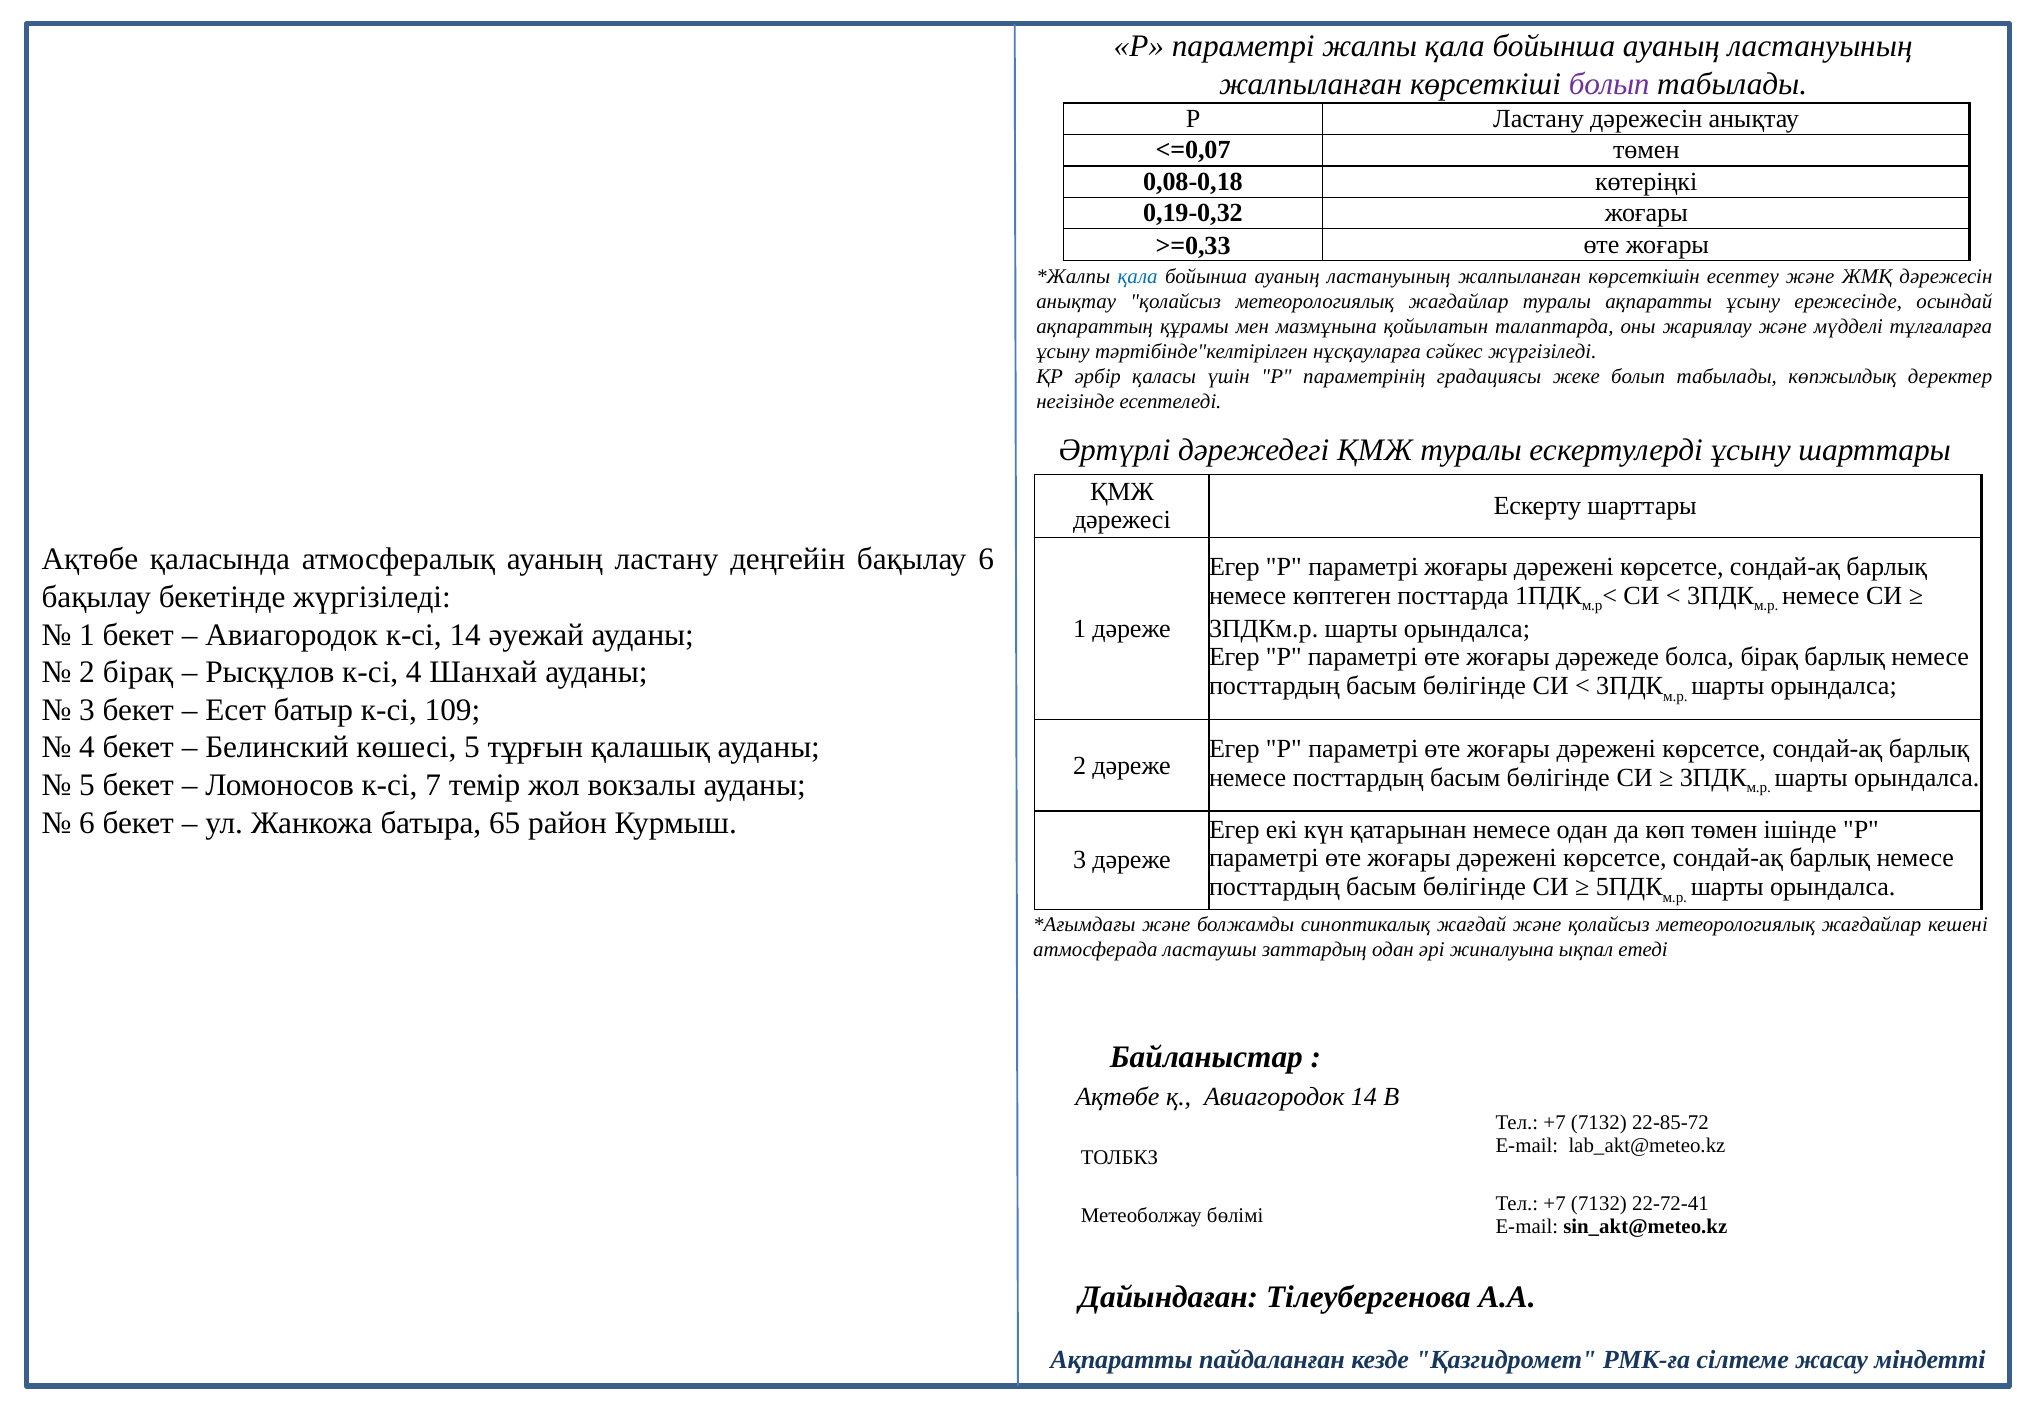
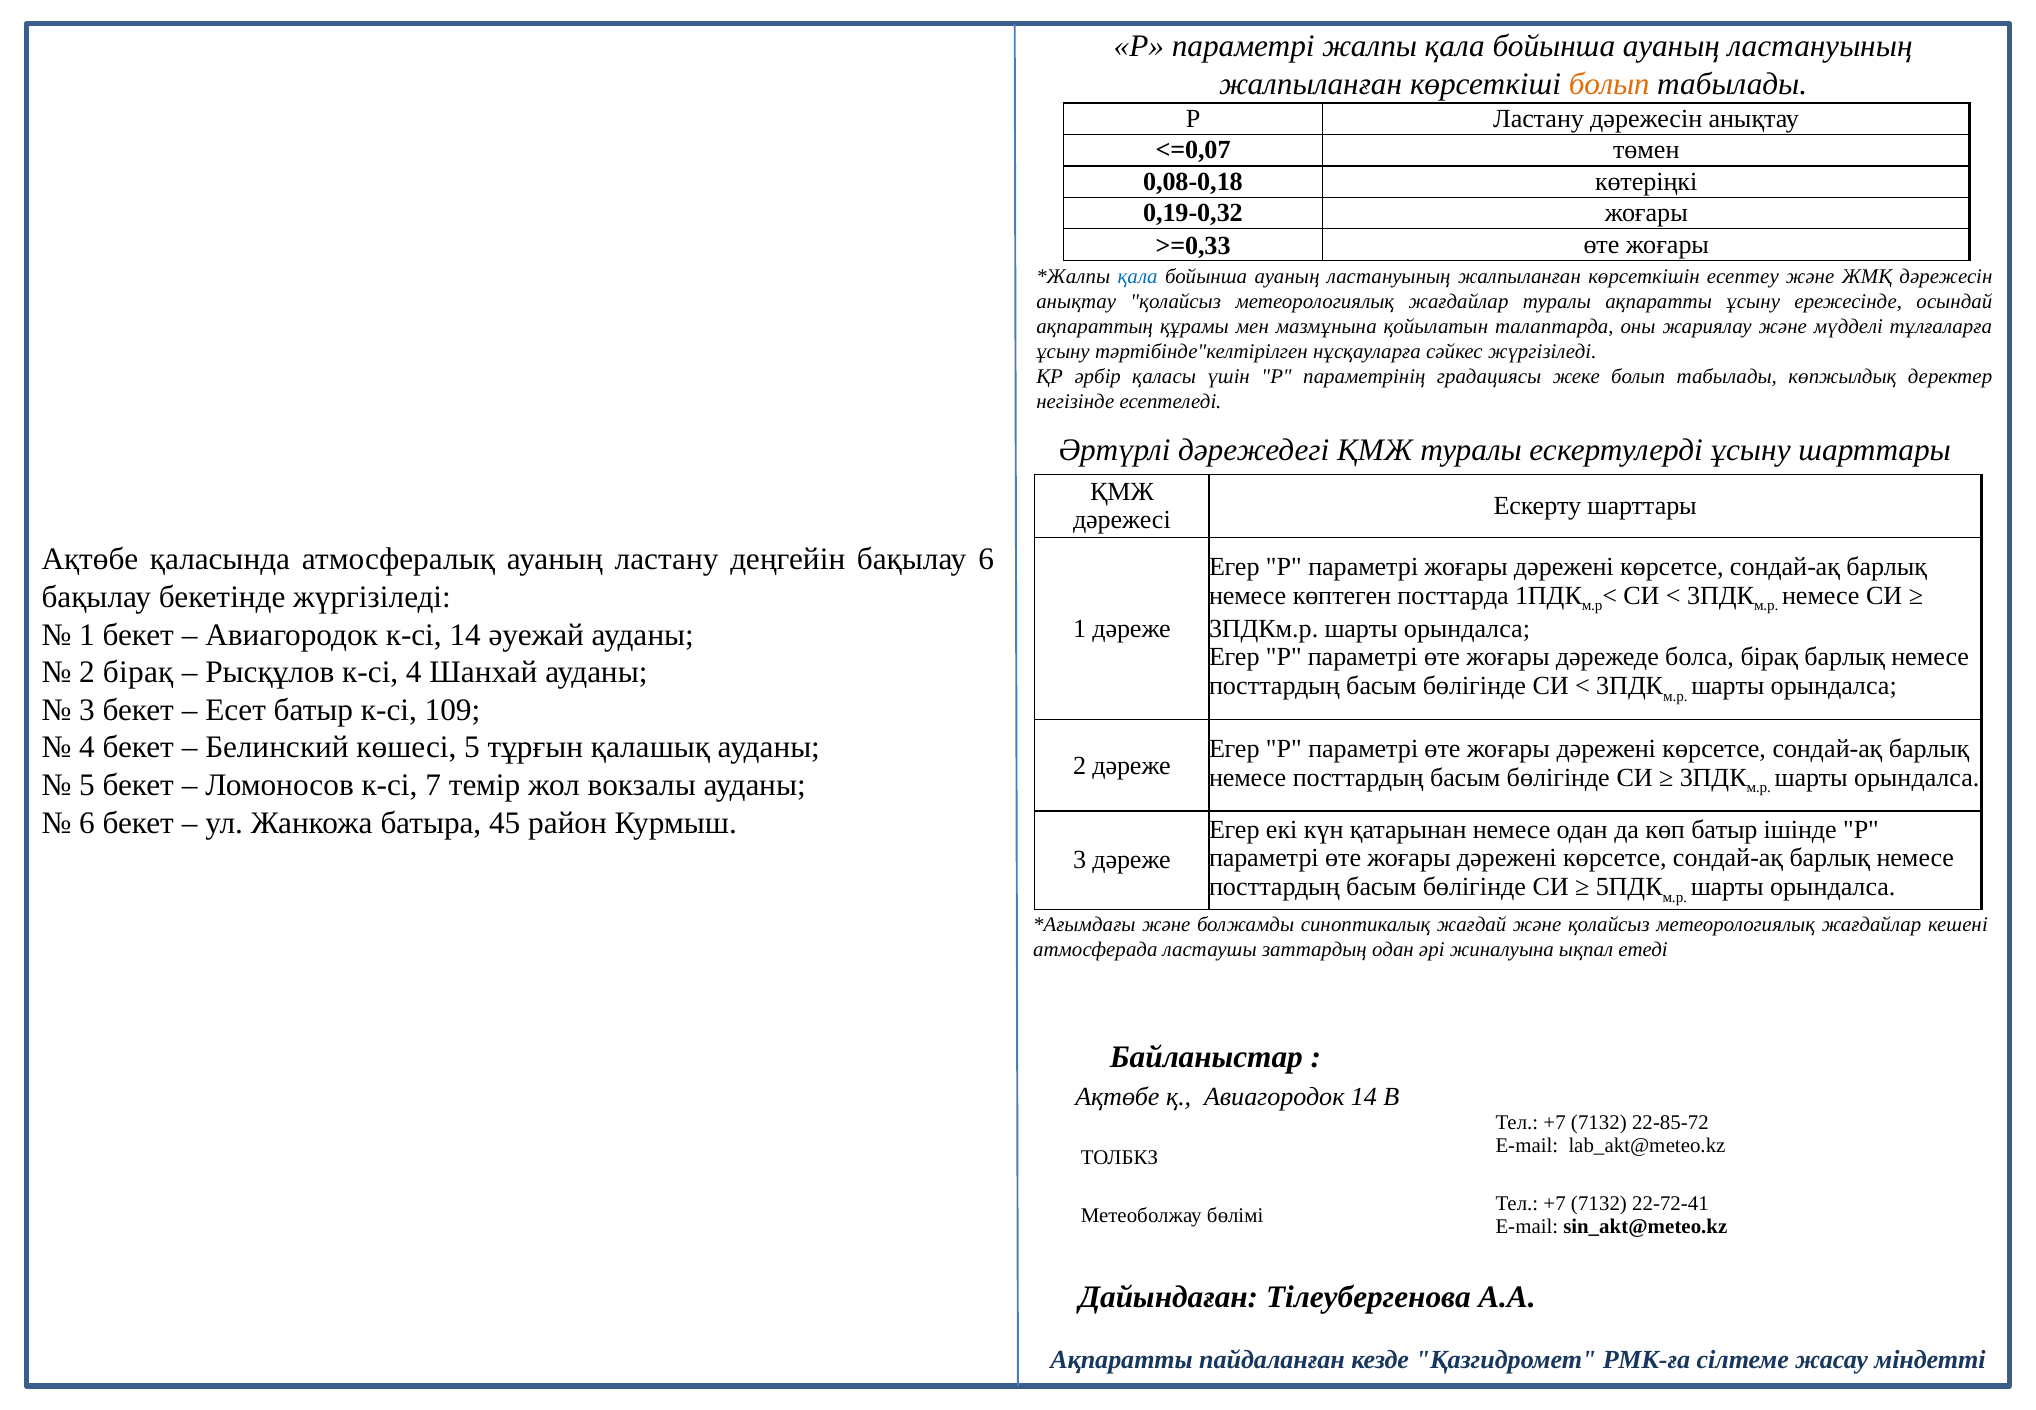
болып at (1609, 84) colour: purple -> orange
65: 65 -> 45
көп төмен: төмен -> батыр
